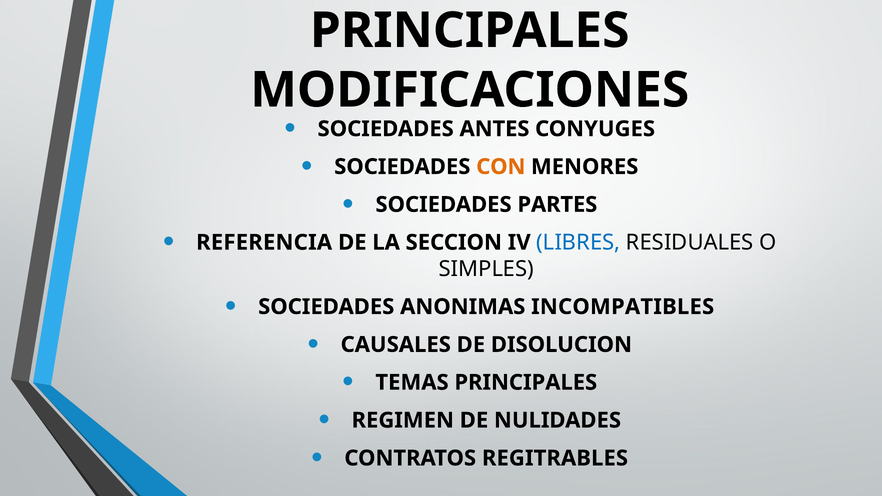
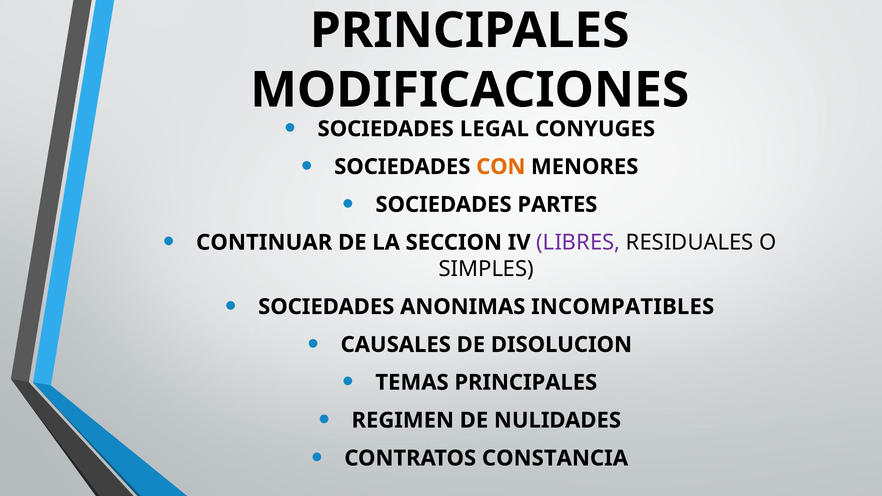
ANTES: ANTES -> LEGAL
REFERENCIA: REFERENCIA -> CONTINUAR
LIBRES colour: blue -> purple
REGITRABLES: REGITRABLES -> CONSTANCIA
